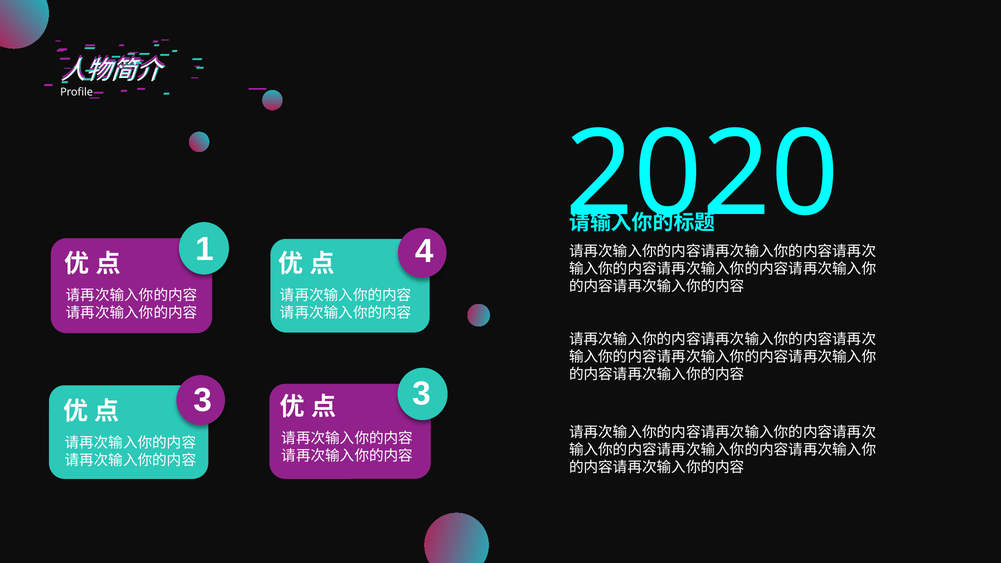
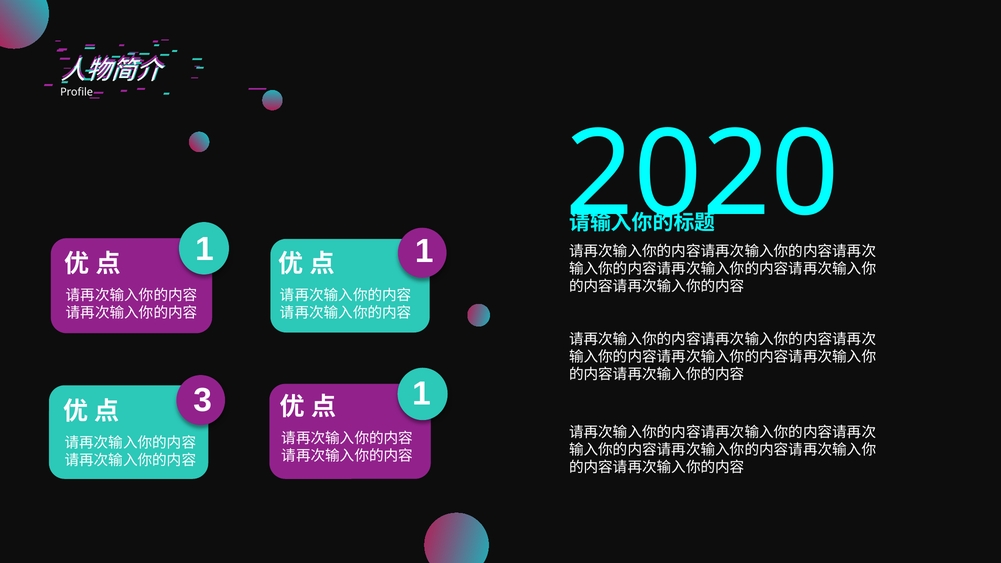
1 4: 4 -> 1
3 3: 3 -> 1
